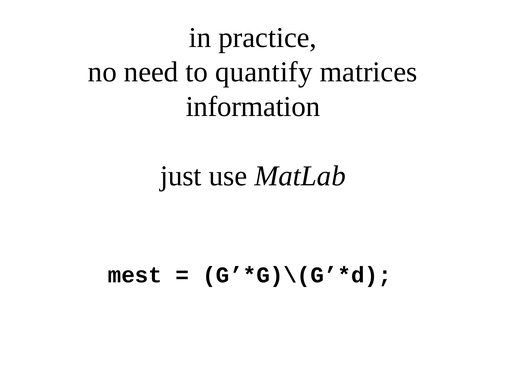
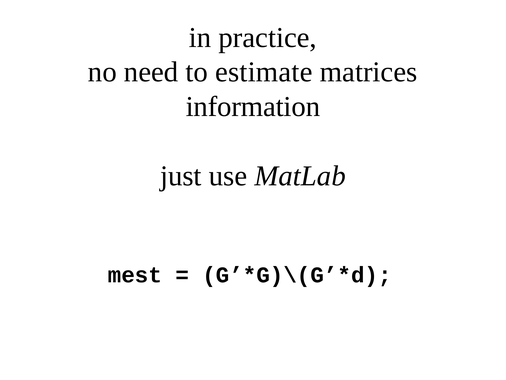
quantify: quantify -> estimate
